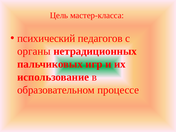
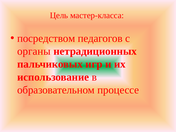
психический: психический -> посредством
